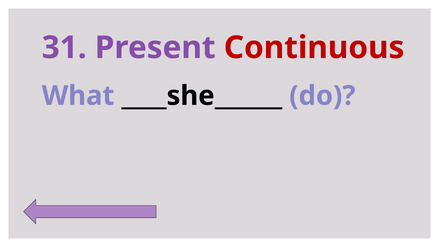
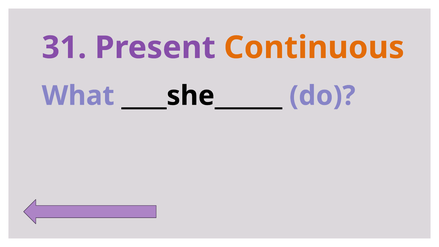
Continuous colour: red -> orange
